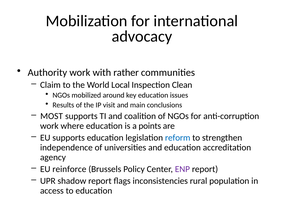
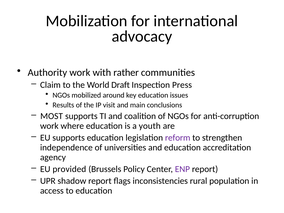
Local: Local -> Draft
Clean: Clean -> Press
points: points -> youth
reform colour: blue -> purple
reinforce: reinforce -> provided
